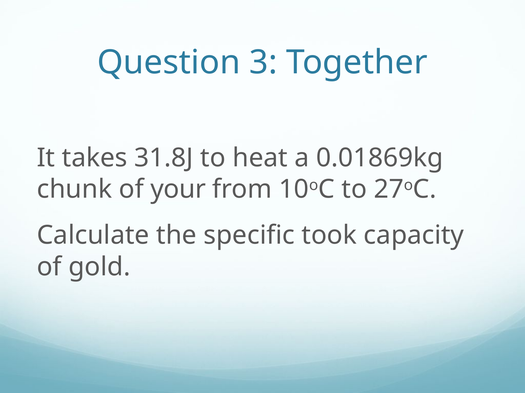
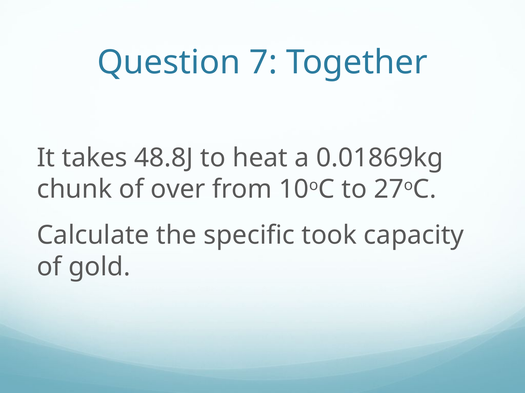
3: 3 -> 7
31.8J: 31.8J -> 48.8J
your: your -> over
